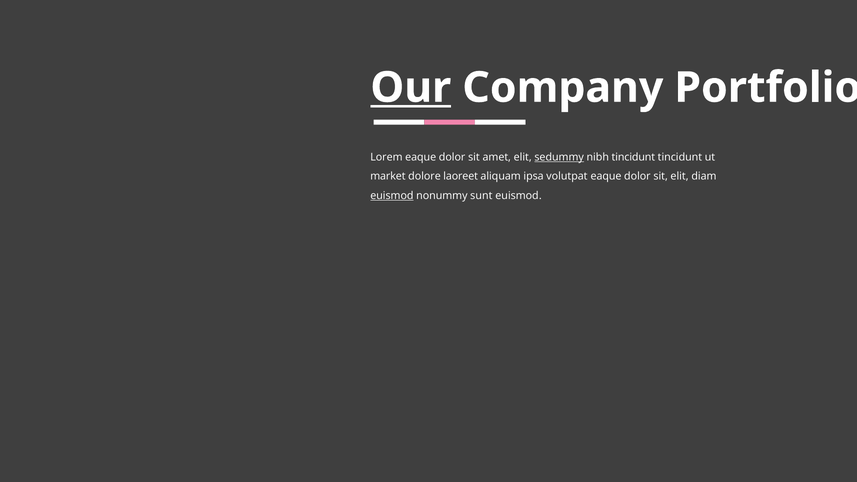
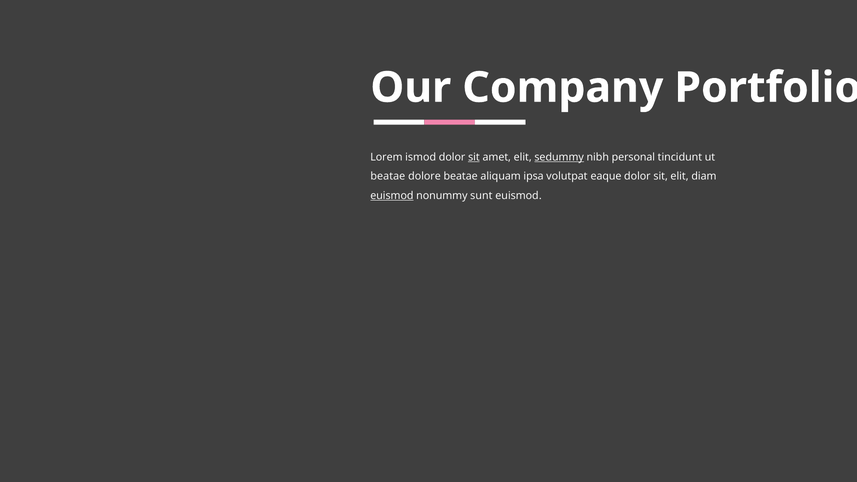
Our underline: present -> none
Lorem eaque: eaque -> ismod
sit at (474, 157) underline: none -> present
nibh tincidunt: tincidunt -> personal
market at (388, 176): market -> beatae
dolore laoreet: laoreet -> beatae
